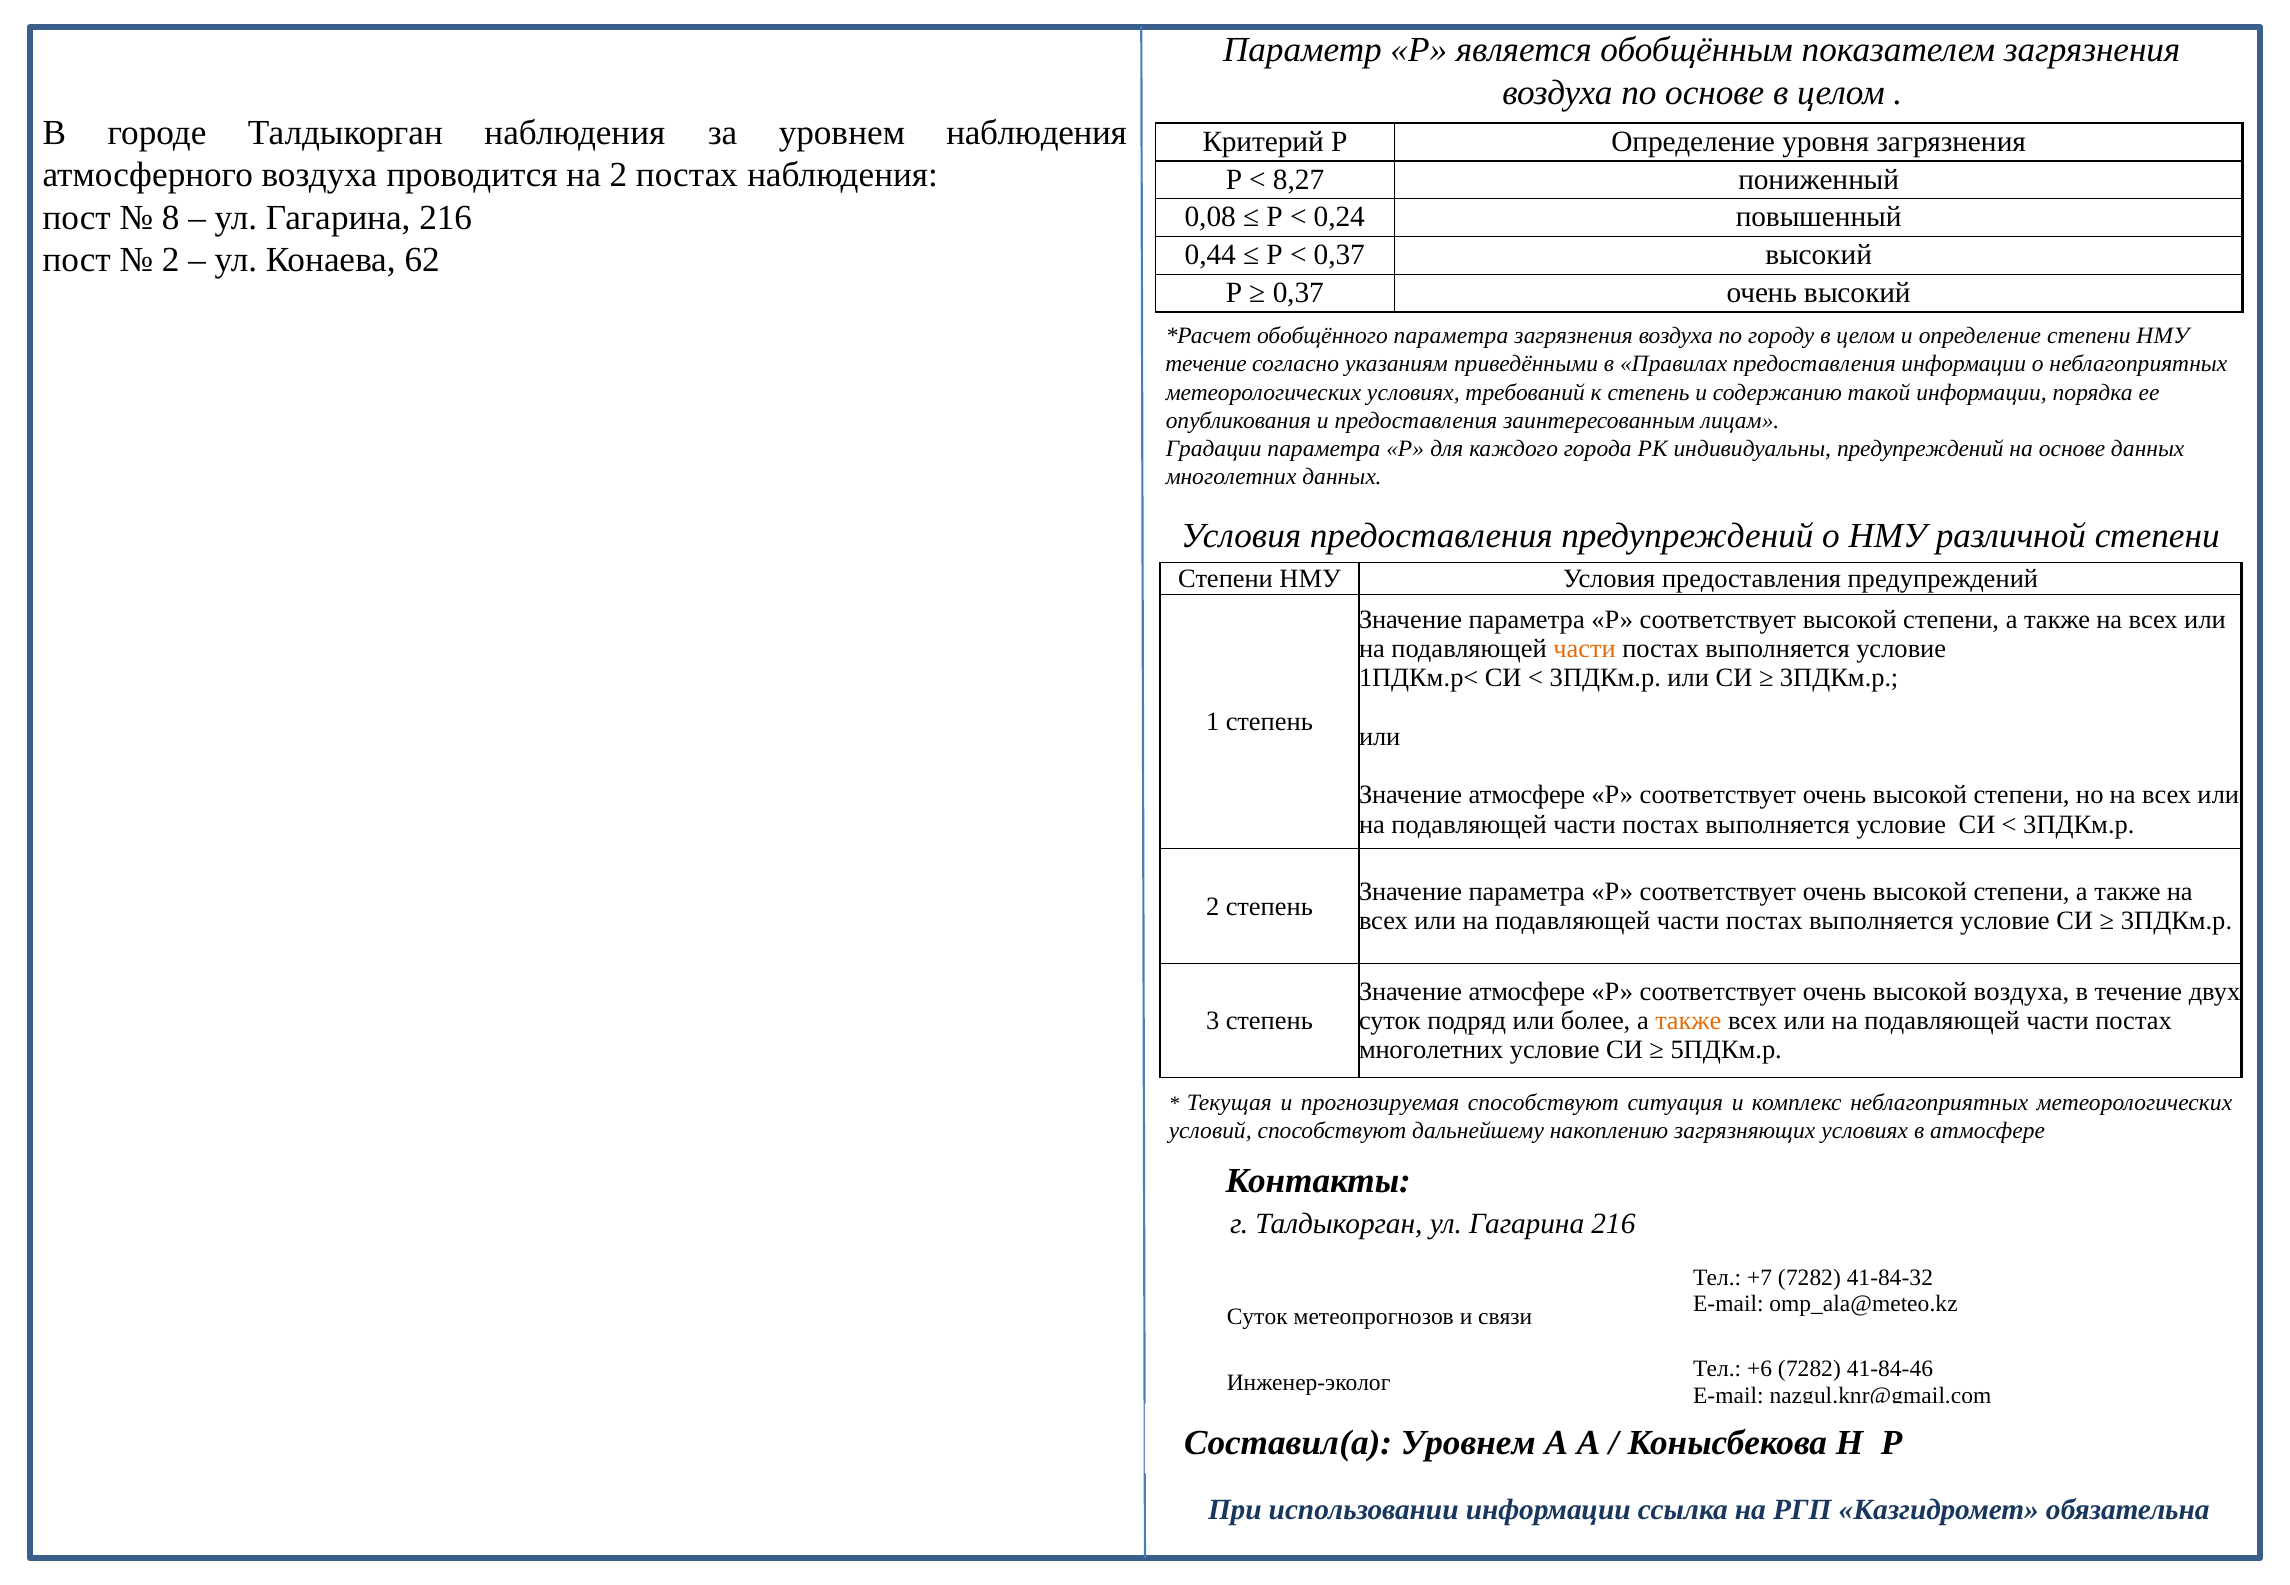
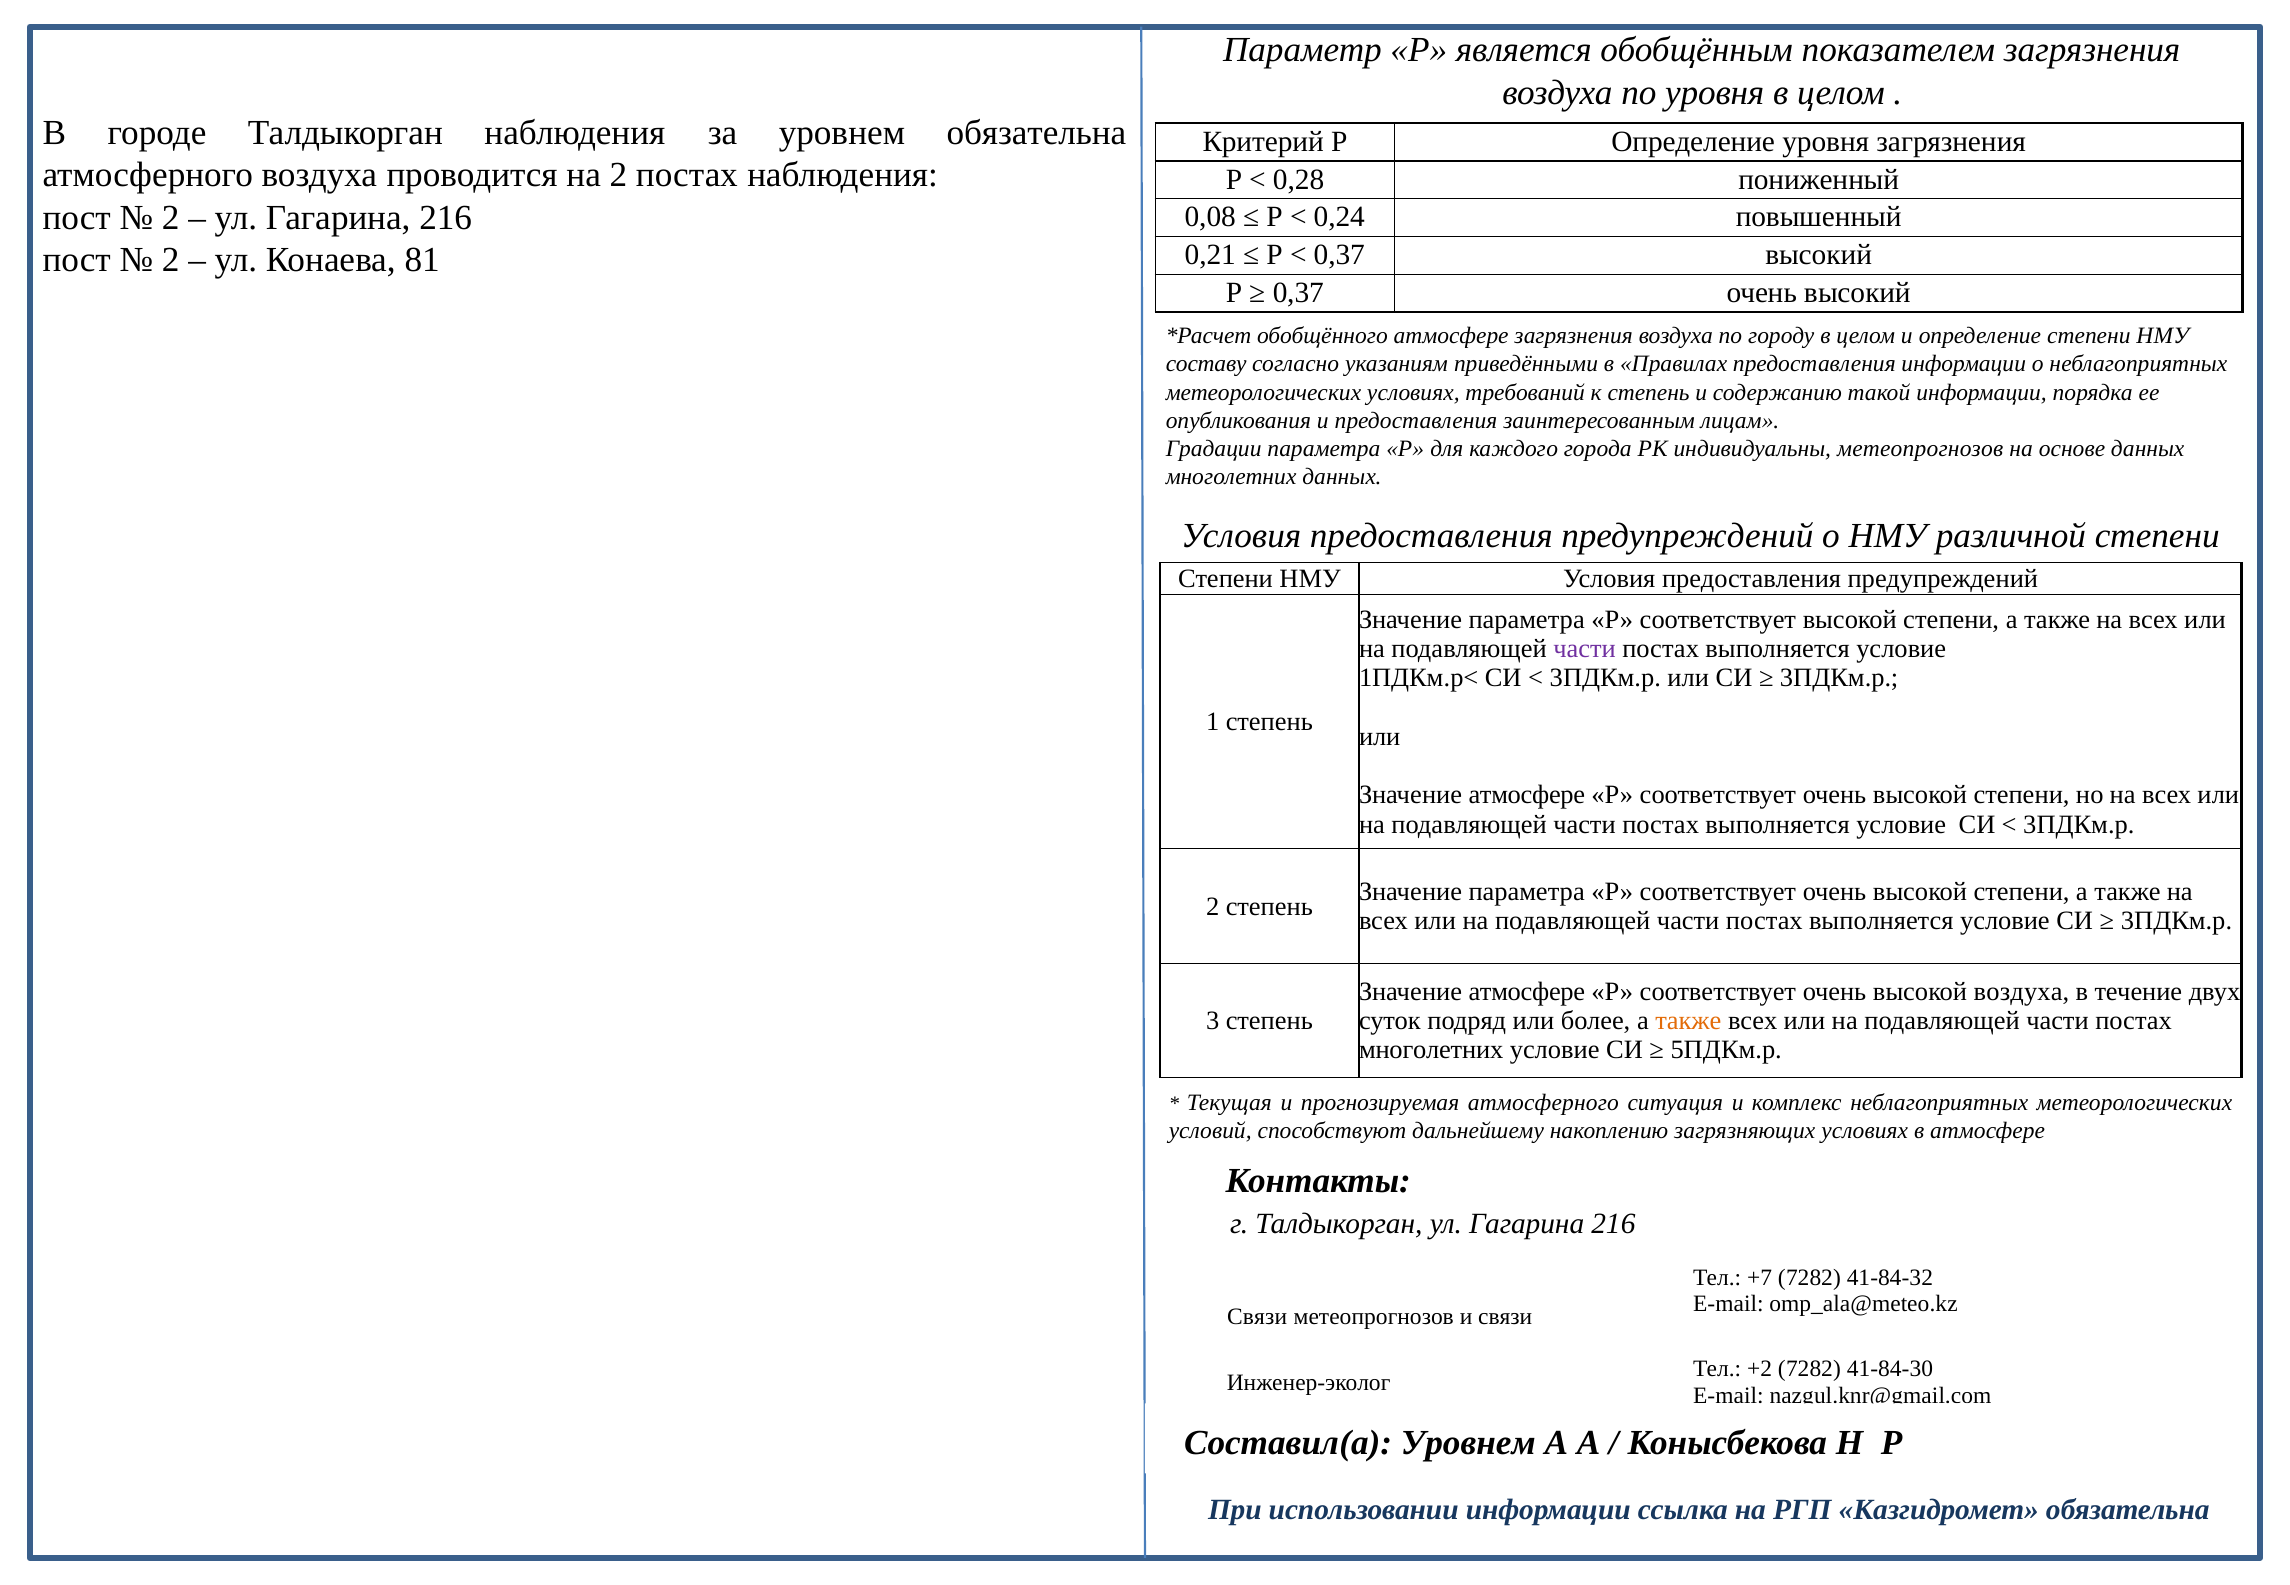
по основе: основе -> уровня
уровнем наблюдения: наблюдения -> обязательна
8,27: 8,27 -> 0,28
8 at (171, 218): 8 -> 2
0,44: 0,44 -> 0,21
62: 62 -> 81
обобщённого параметра: параметра -> атмосфере
течение at (1206, 364): течение -> составу
индивидуальны предупреждений: предупреждений -> метеопрогнозов
части at (1585, 649) colour: orange -> purple
прогнозируемая способствуют: способствуют -> атмосферного
Суток at (1257, 1317): Суток -> Связи
+6: +6 -> +2
41-84-46: 41-84-46 -> 41-84-30
